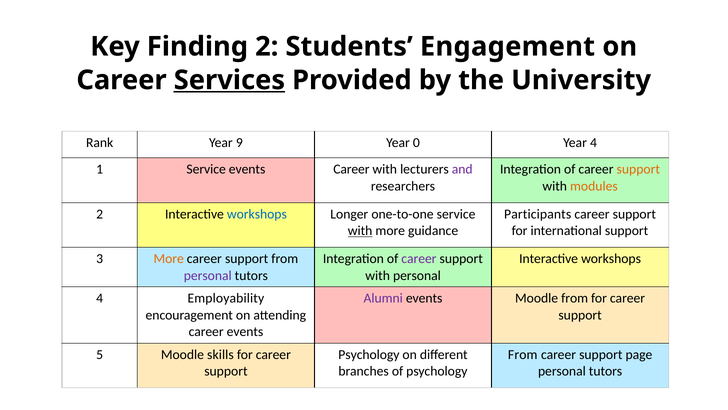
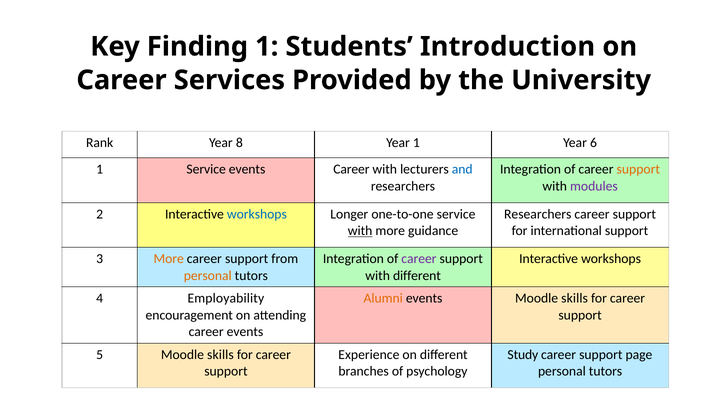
Finding 2: 2 -> 1
Engagement: Engagement -> Introduction
Services underline: present -> none
9: 9 -> 8
Year 0: 0 -> 1
Year 4: 4 -> 6
and colour: purple -> blue
modules colour: orange -> purple
Participants at (538, 214): Participants -> Researchers
personal at (208, 275) colour: purple -> orange
with personal: personal -> different
Alumni colour: purple -> orange
events Moodle from: from -> skills
Psychology at (369, 354): Psychology -> Experience
From at (523, 354): From -> Study
